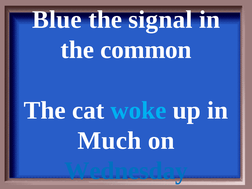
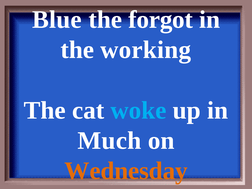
signal: signal -> forgot
common: common -> working
Wednesday colour: blue -> orange
